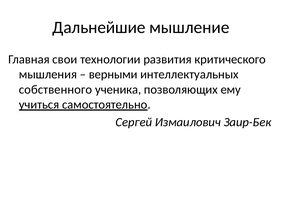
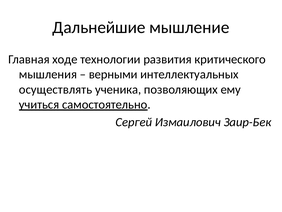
свои: свои -> ходе
собственного: собственного -> осуществлять
